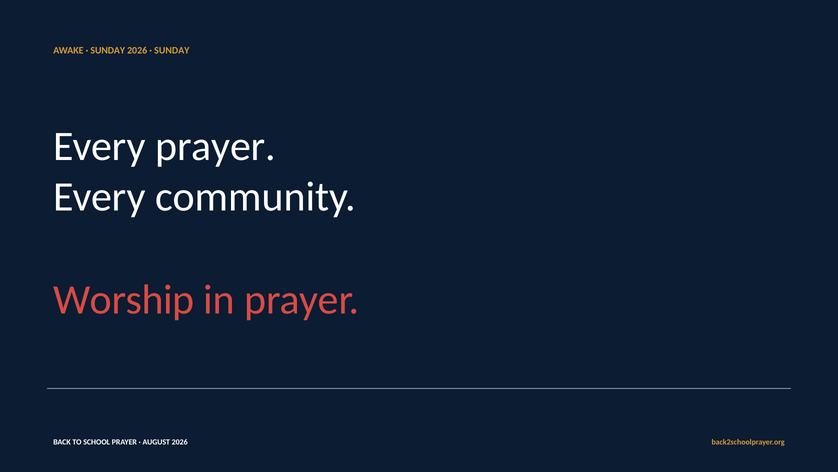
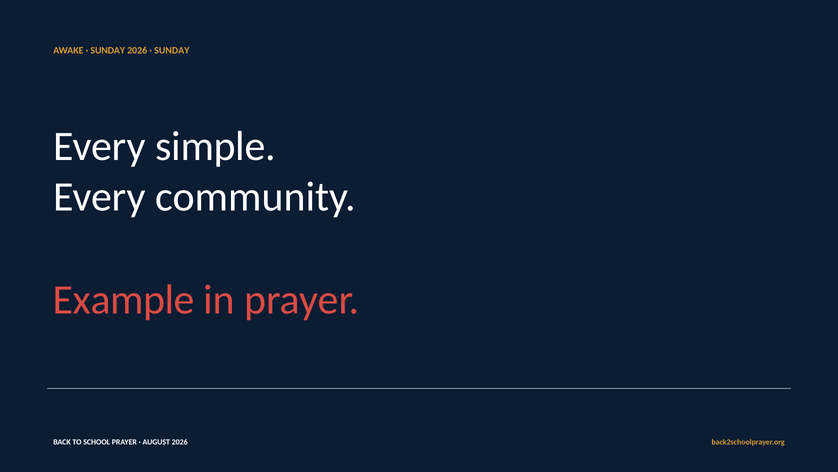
Every prayer: prayer -> simple
Worship: Worship -> Example
